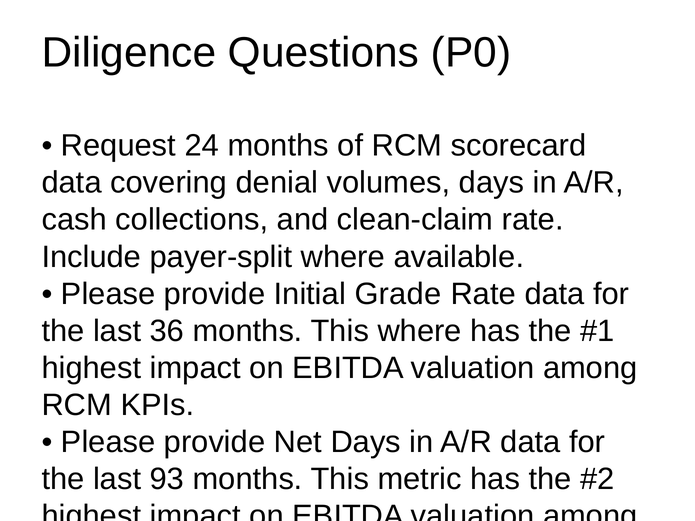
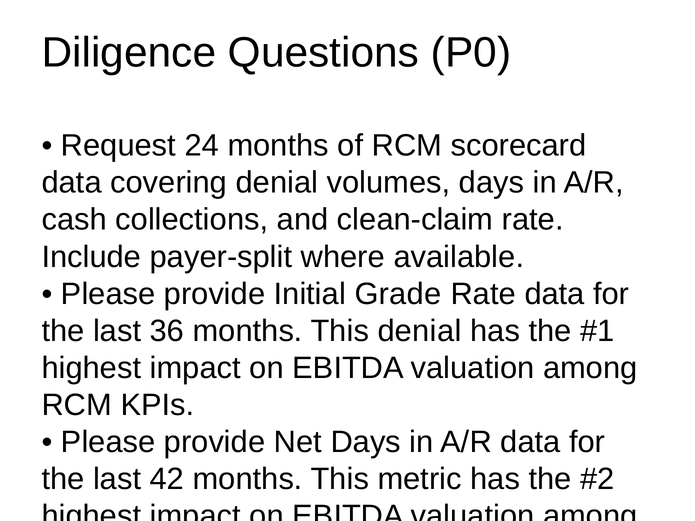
This where: where -> denial
93: 93 -> 42
